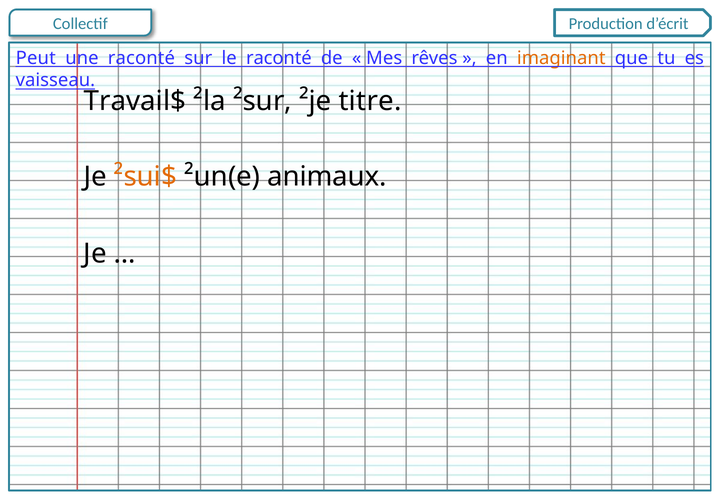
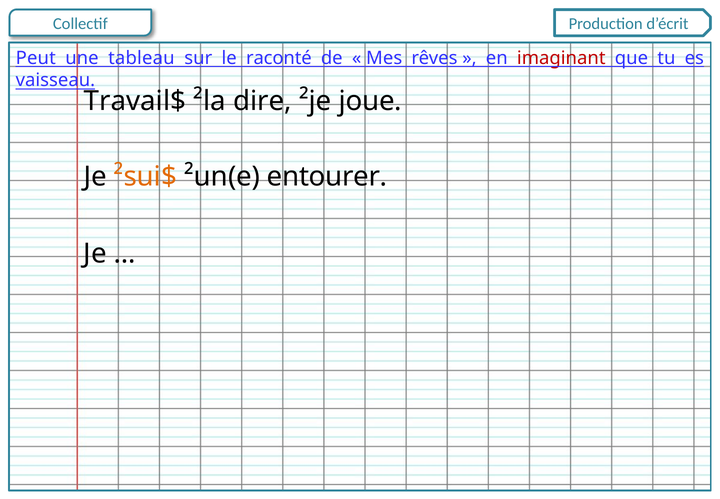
une raconté: raconté -> tableau
imaginant colour: orange -> red
²sur: ²sur -> dire
titre: titre -> joue
animaux: animaux -> entourer
